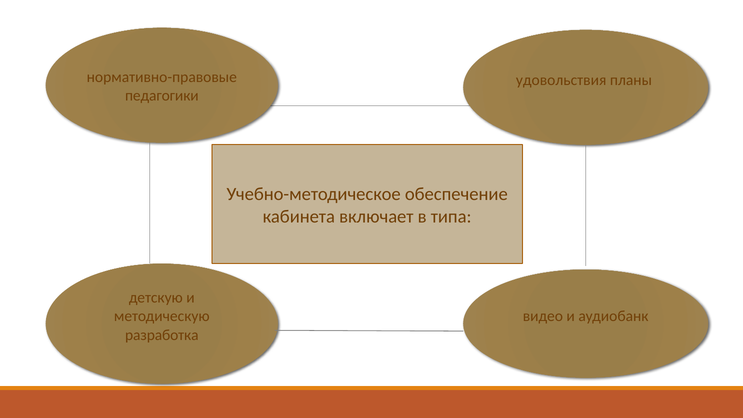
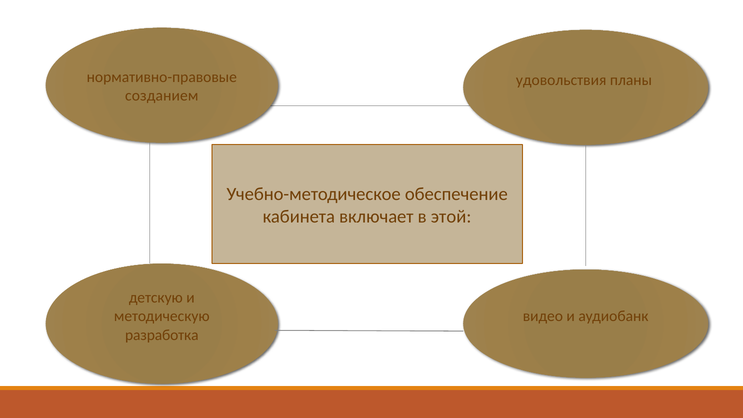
педагогики: педагогики -> созданием
типа: типа -> этой
